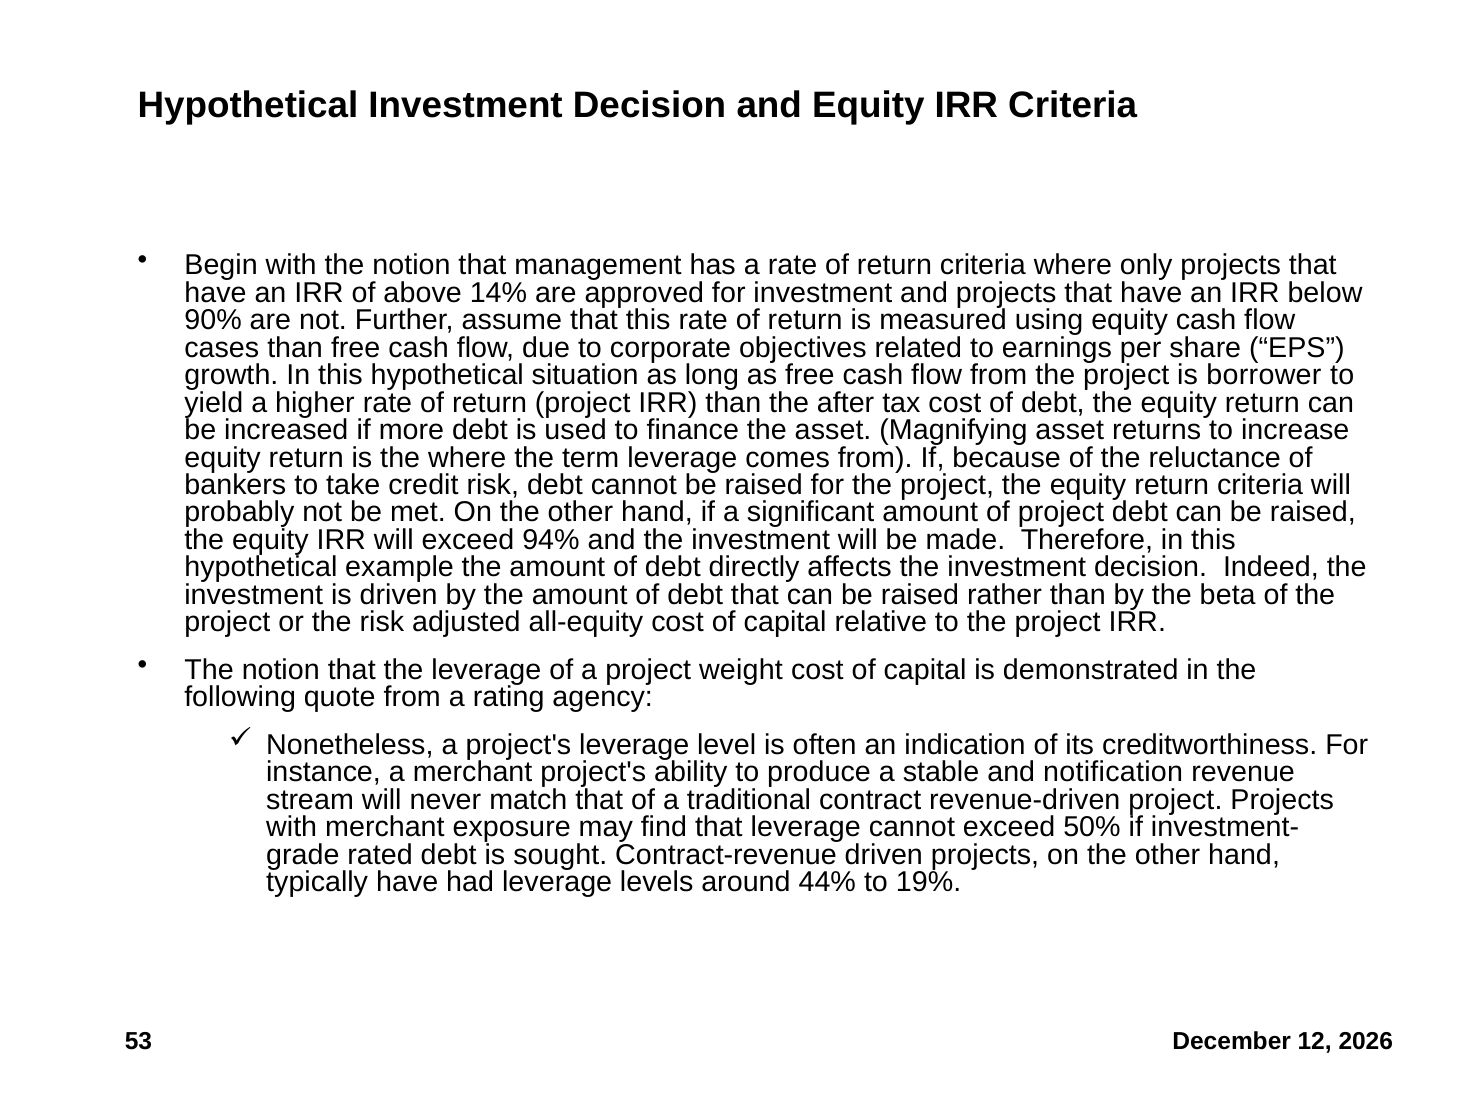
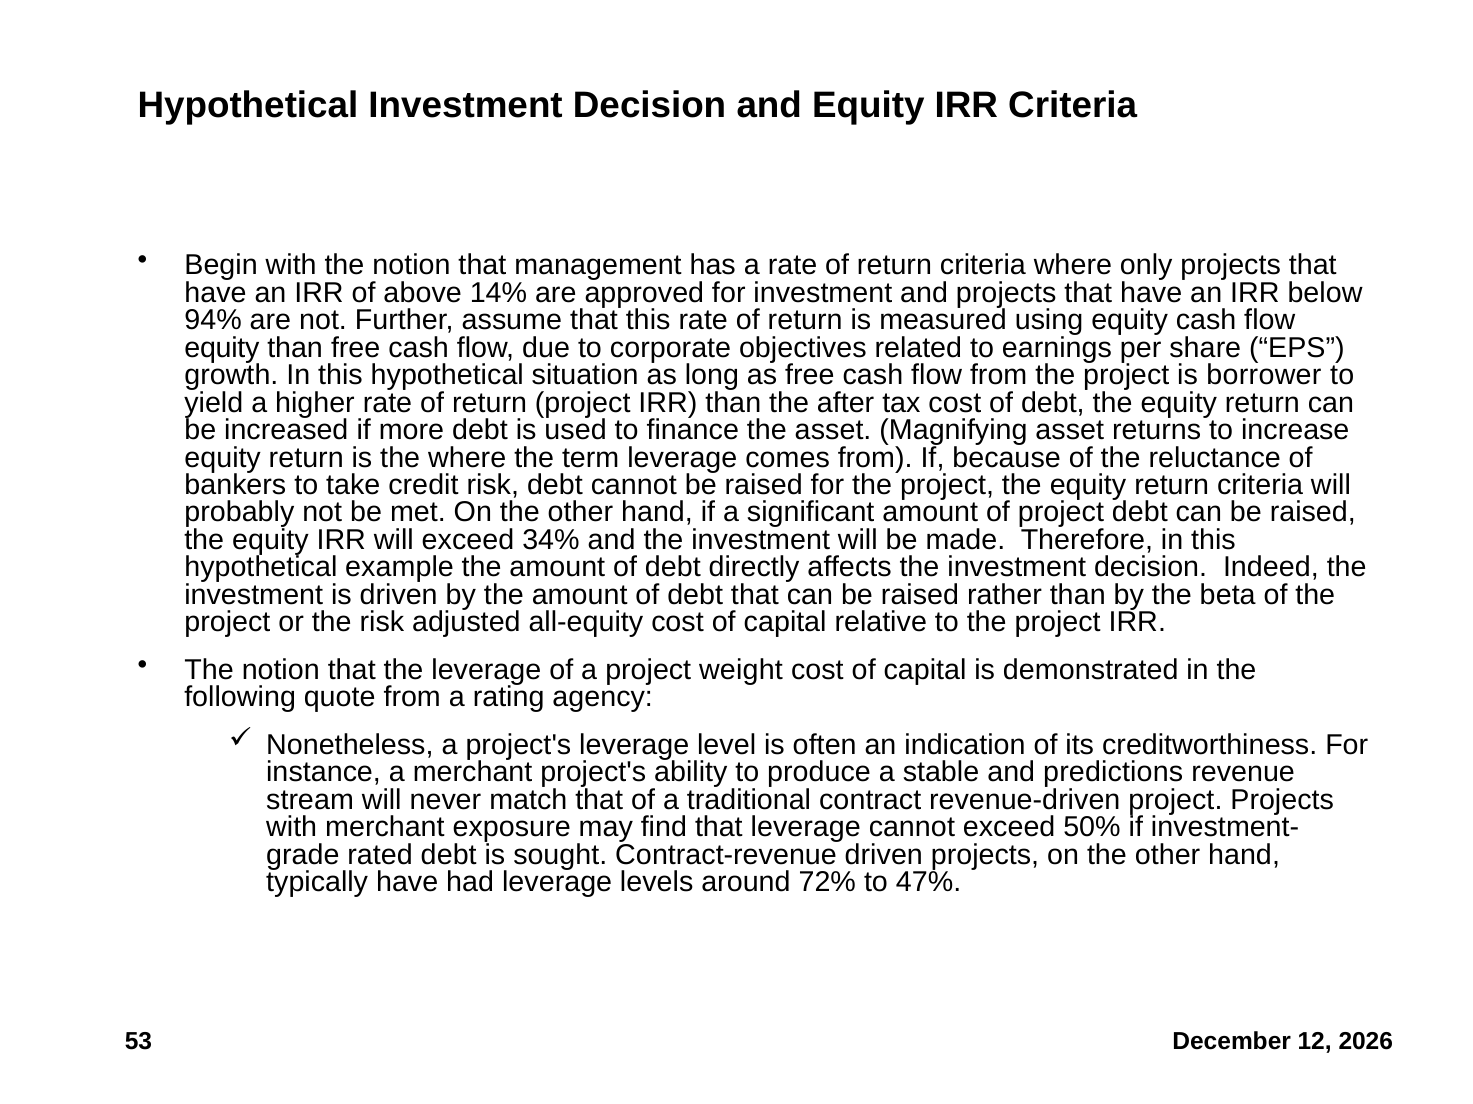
90%: 90% -> 94%
cases at (222, 348): cases -> equity
94%: 94% -> 34%
notification: notification -> predictions
44%: 44% -> 72%
19%: 19% -> 47%
